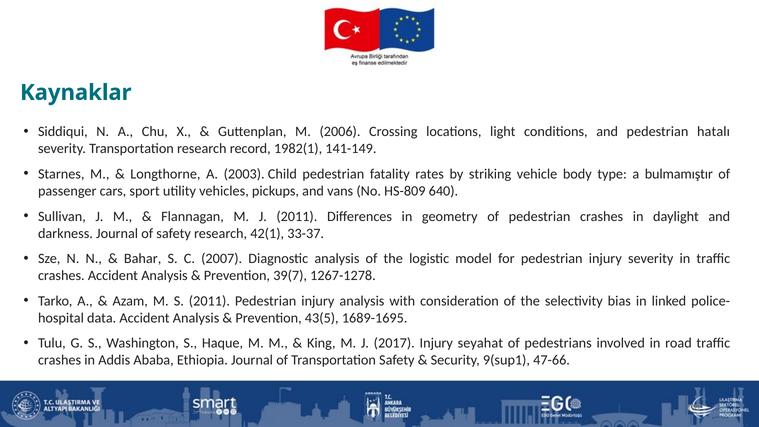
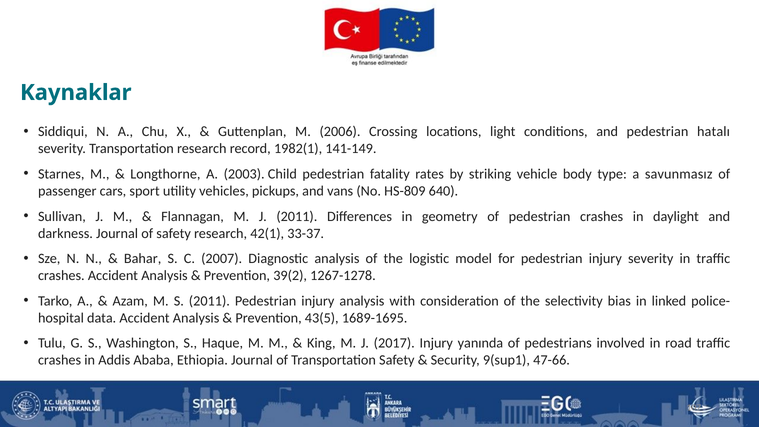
bulmamıştır: bulmamıştır -> savunmasız
39(7: 39(7 -> 39(2
seyahat: seyahat -> yanında
